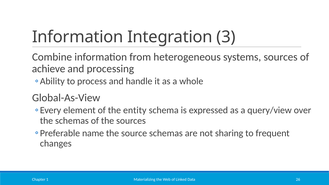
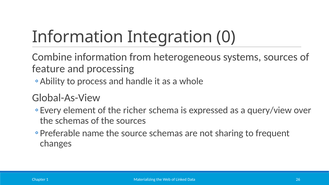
3: 3 -> 0
achieve: achieve -> feature
entity: entity -> richer
